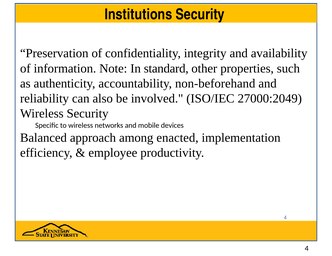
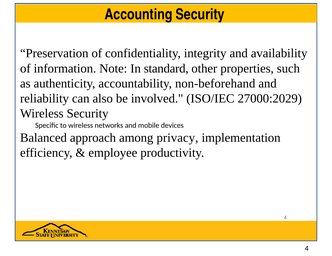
Institutions: Institutions -> Accounting
27000:2049: 27000:2049 -> 27000:2029
enacted: enacted -> privacy
